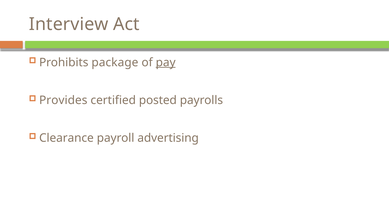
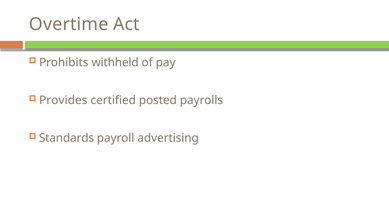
Interview: Interview -> Overtime
package: package -> withheld
pay underline: present -> none
Clearance: Clearance -> Standards
